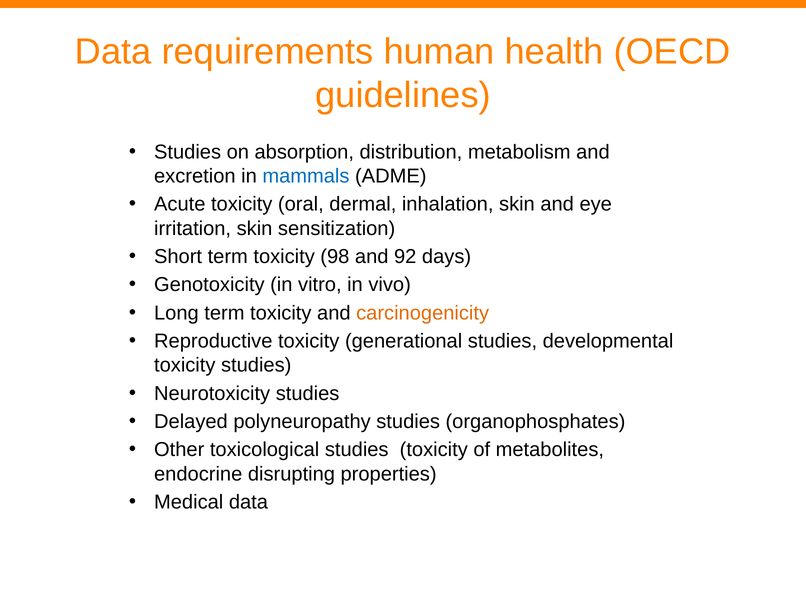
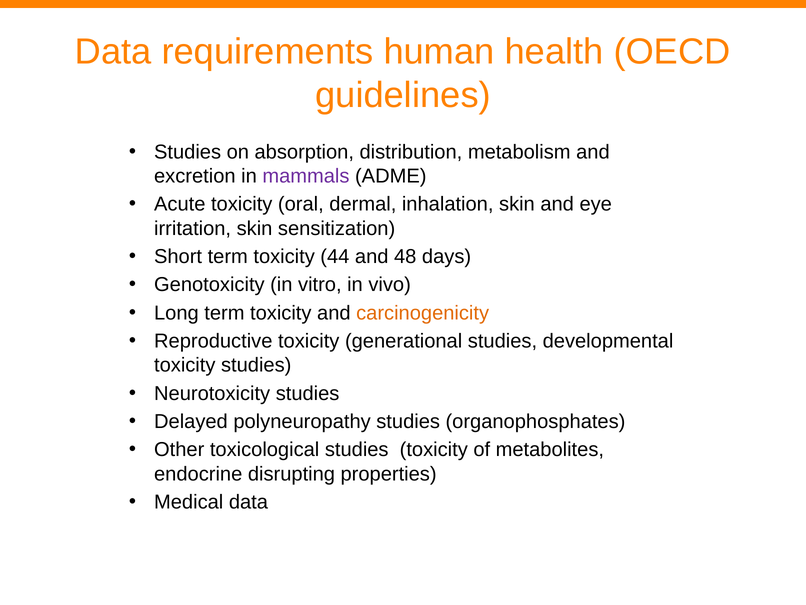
mammals colour: blue -> purple
98: 98 -> 44
92: 92 -> 48
